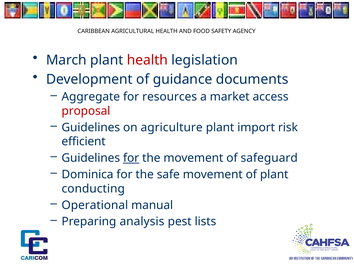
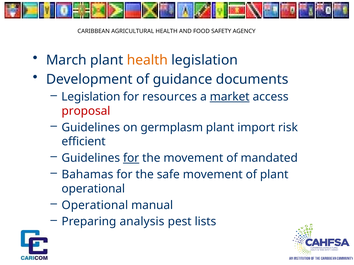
health at (147, 60) colour: red -> orange
Aggregate at (91, 97): Aggregate -> Legislation
market underline: none -> present
agriculture: agriculture -> germplasm
safeguard: safeguard -> mandated
Dominica: Dominica -> Bahamas
conducting at (93, 189): conducting -> operational
